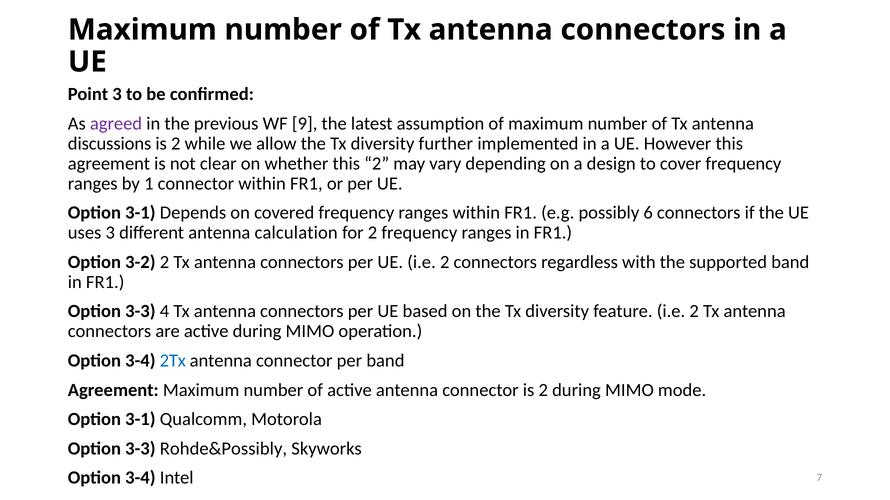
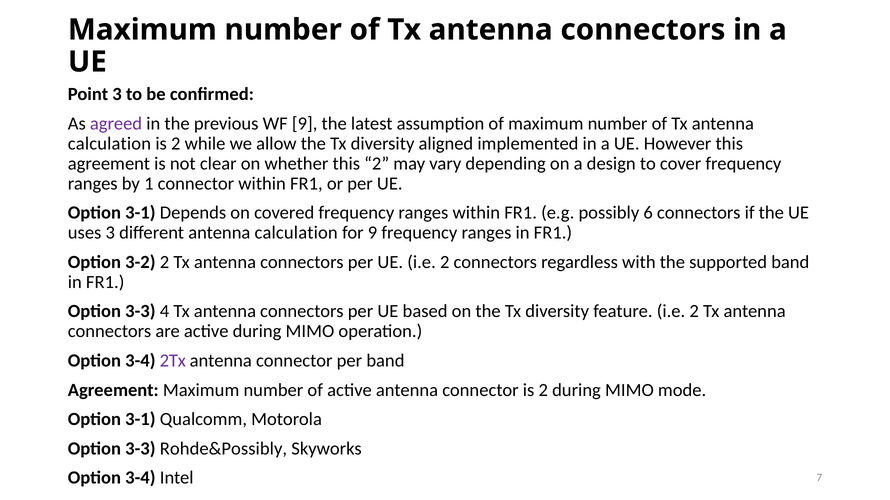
discussions at (110, 144): discussions -> calculation
further: further -> aligned
for 2: 2 -> 9
2Tx colour: blue -> purple
